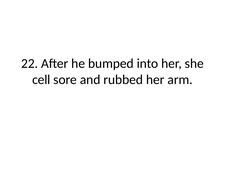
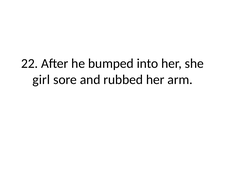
cell: cell -> girl
